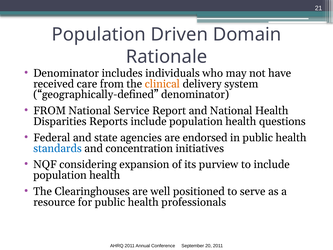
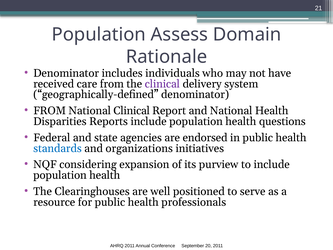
Driven: Driven -> Assess
clinical at (162, 84) colour: orange -> purple
National Service: Service -> Clinical
concentration: concentration -> organizations
